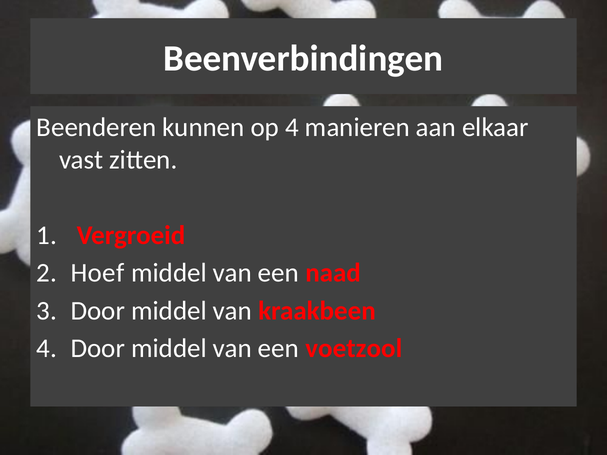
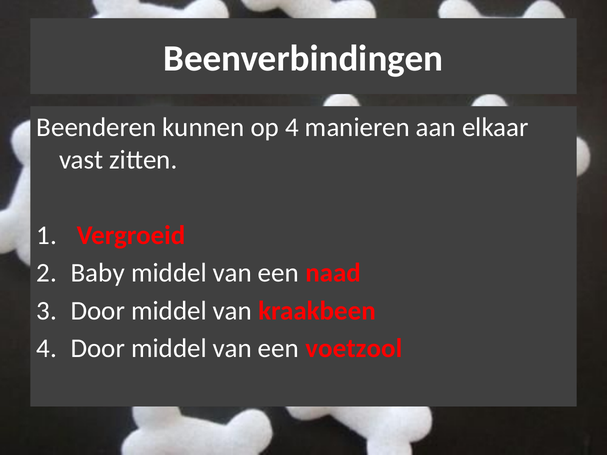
Hoef: Hoef -> Baby
